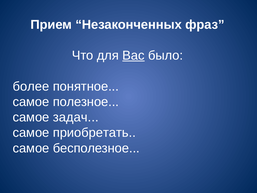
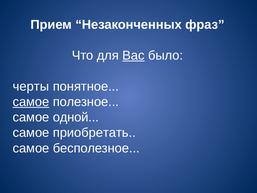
более: более -> черты
самое at (31, 102) underline: none -> present
задач: задач -> одной
